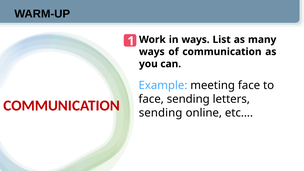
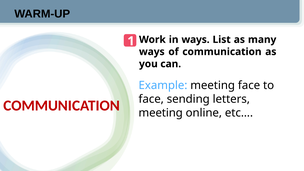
sending at (161, 113): sending -> meeting
